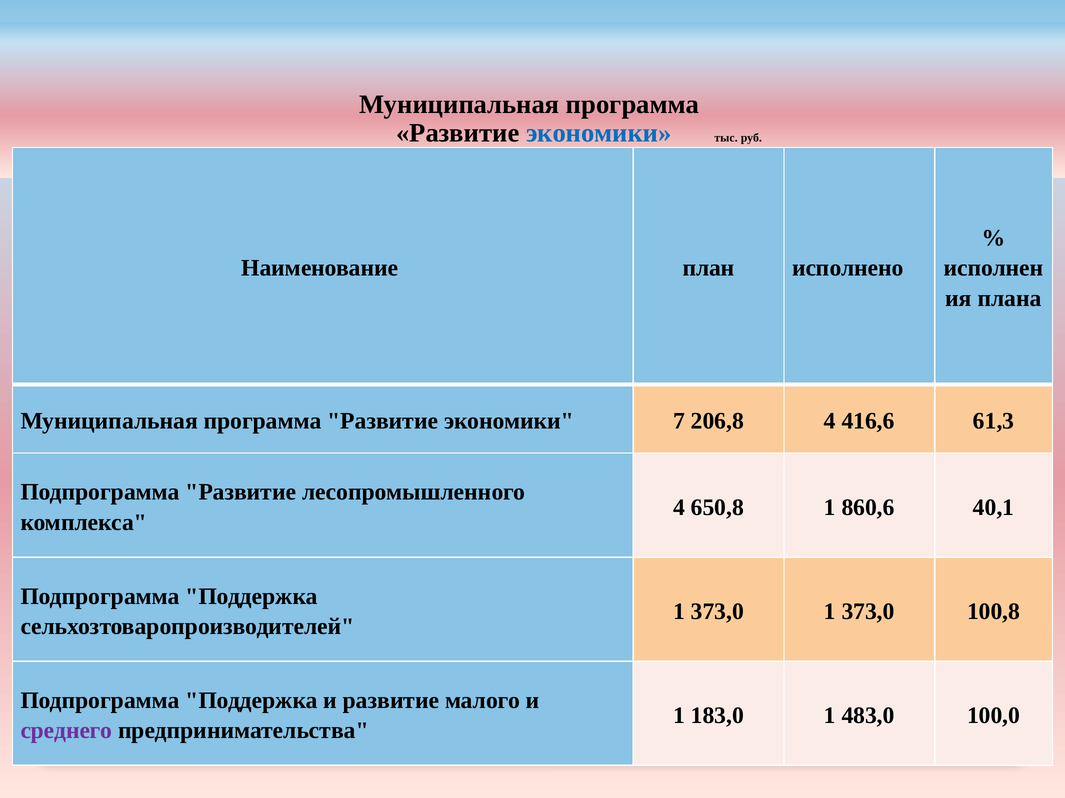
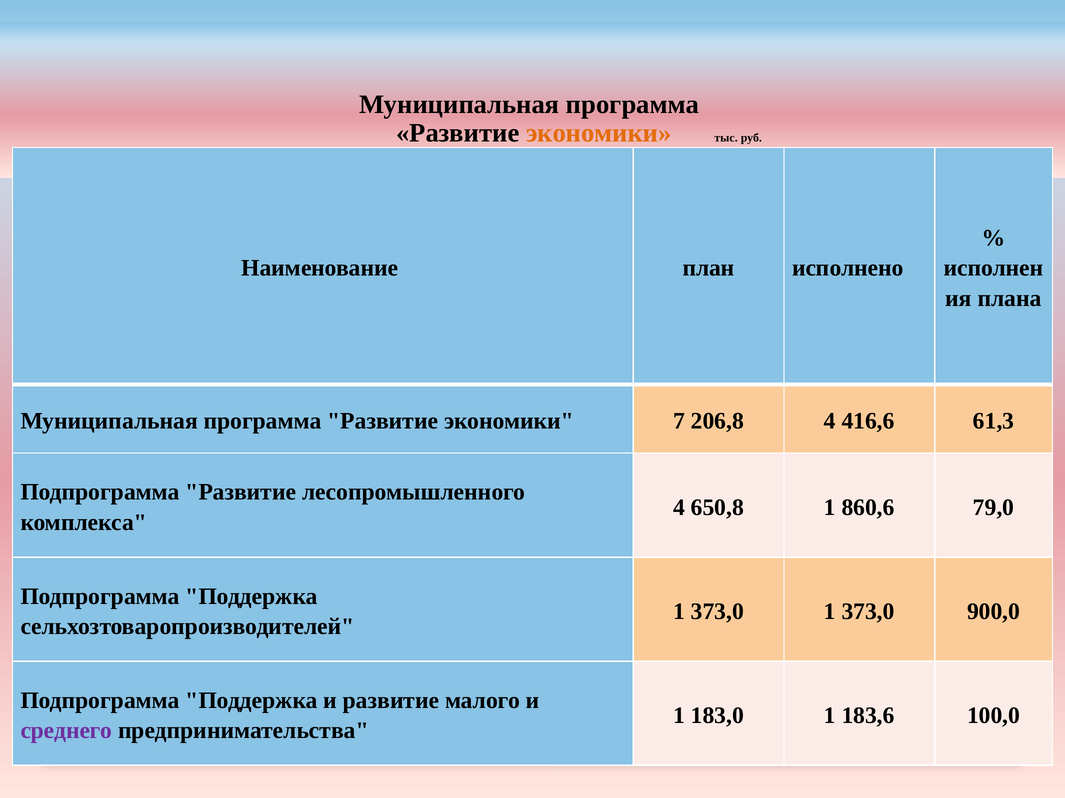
экономики at (599, 133) colour: blue -> orange
40,1: 40,1 -> 79,0
100,8: 100,8 -> 900,0
483,0: 483,0 -> 183,6
